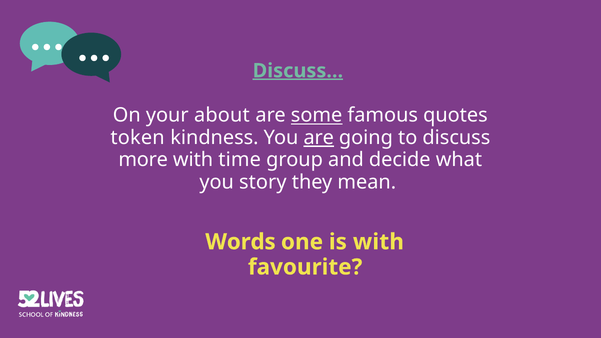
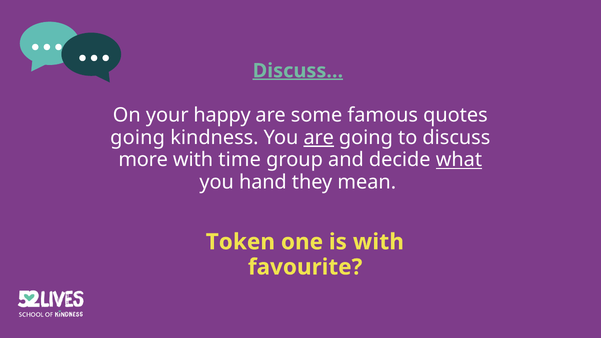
about: about -> happy
some underline: present -> none
token at (138, 138): token -> going
what underline: none -> present
story: story -> hand
Words: Words -> Token
